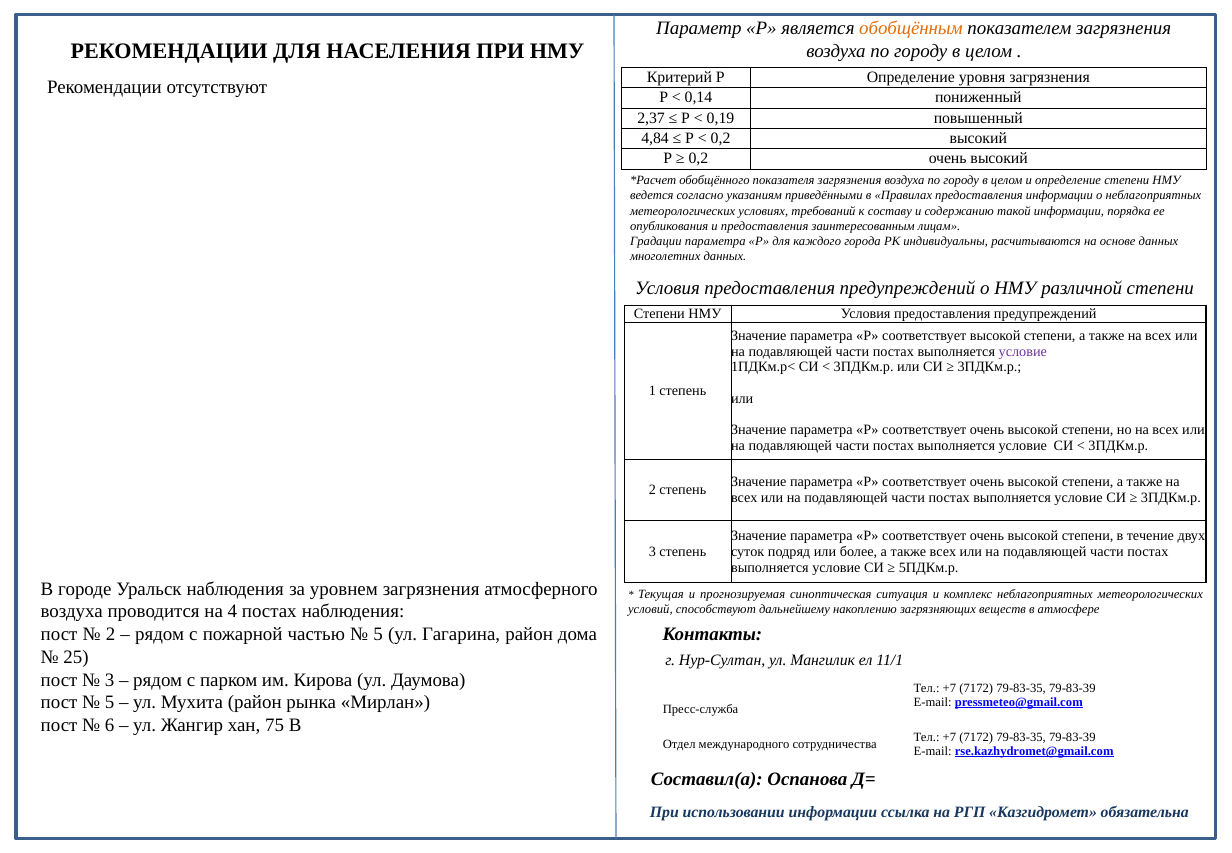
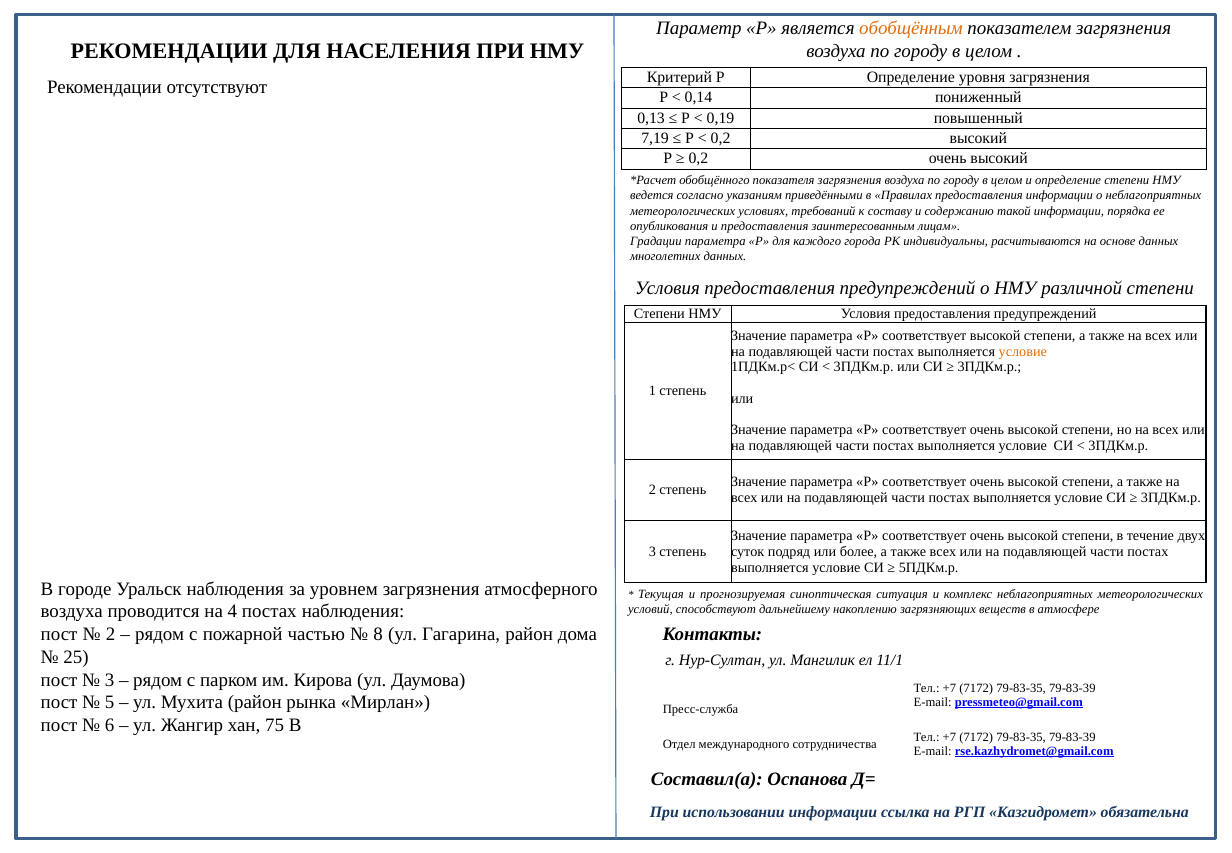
2,37: 2,37 -> 0,13
4,84: 4,84 -> 7,19
условие at (1023, 351) colour: purple -> orange
5 at (378, 634): 5 -> 8
